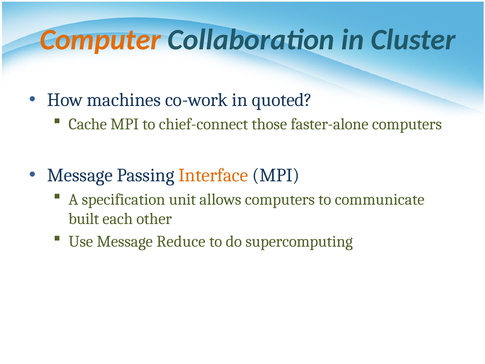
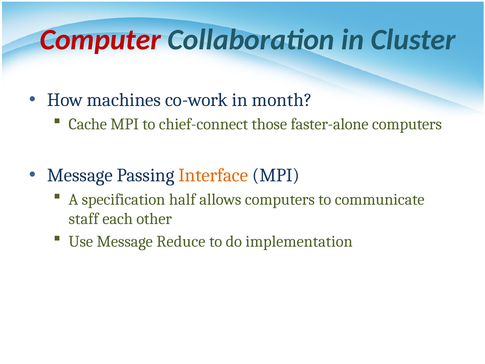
Computer colour: orange -> red
quoted: quoted -> month
unit: unit -> half
built: built -> staff
supercomputing: supercomputing -> implementation
